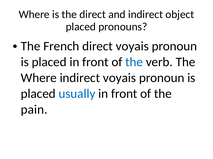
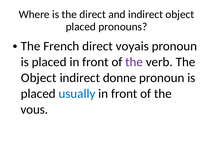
the at (134, 62) colour: blue -> purple
Where at (39, 78): Where -> Object
indirect voyais: voyais -> donne
pain: pain -> vous
